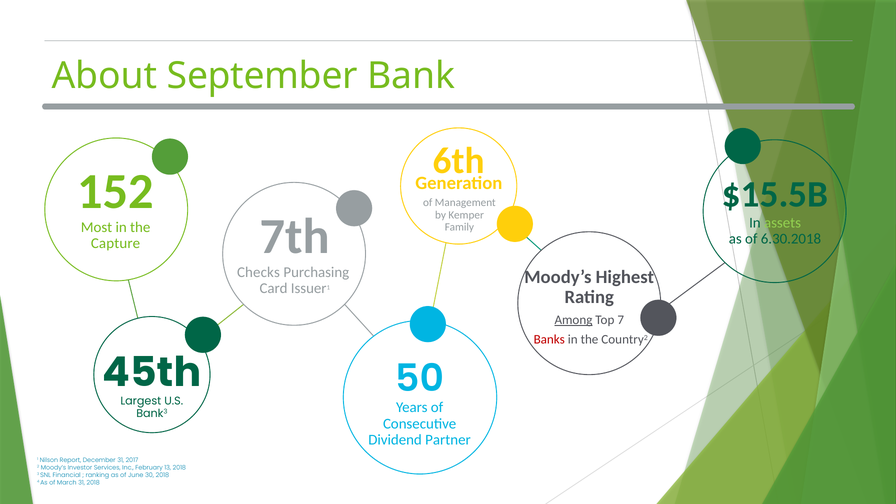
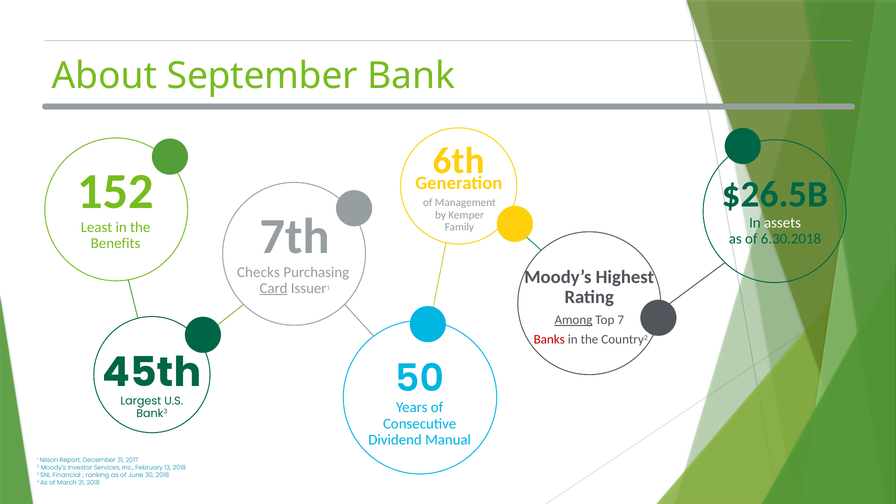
$15.5B: $15.5B -> $26.5B
assets colour: light green -> white
Most: Most -> Least
Capture: Capture -> Benefits
Card underline: none -> present
Partner: Partner -> Manual
